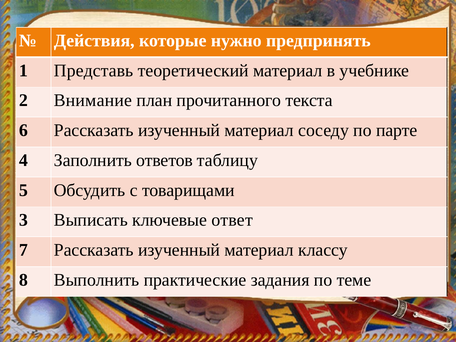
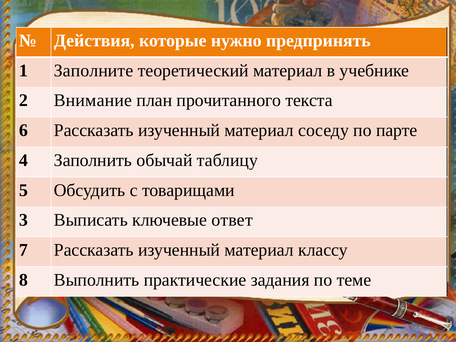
Представь: Представь -> Заполните
ответов: ответов -> обычай
